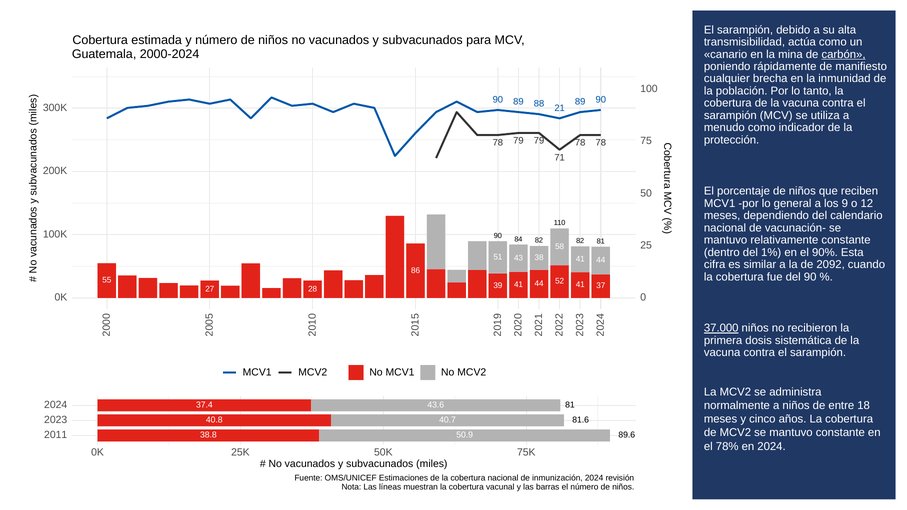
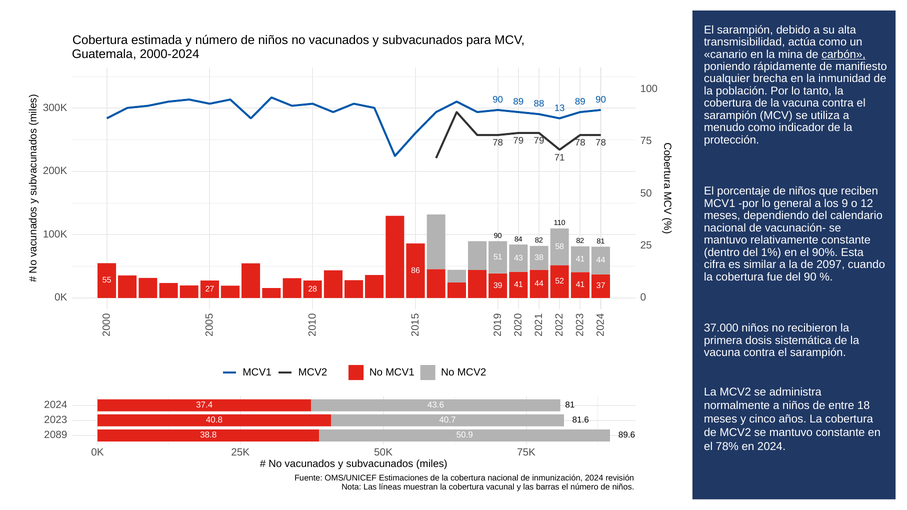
21: 21 -> 13
2092: 2092 -> 2097
37.000 underline: present -> none
2011: 2011 -> 2089
